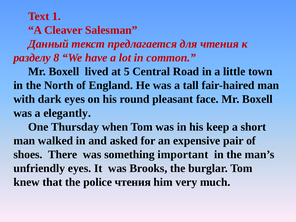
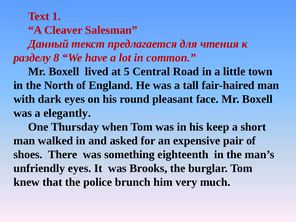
important: important -> eighteenth
police чтения: чтения -> brunch
